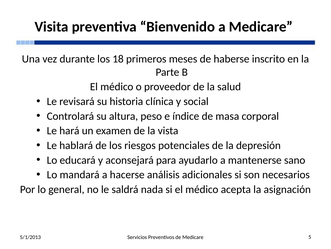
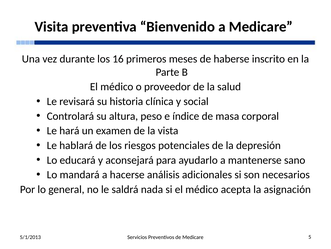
18: 18 -> 16
